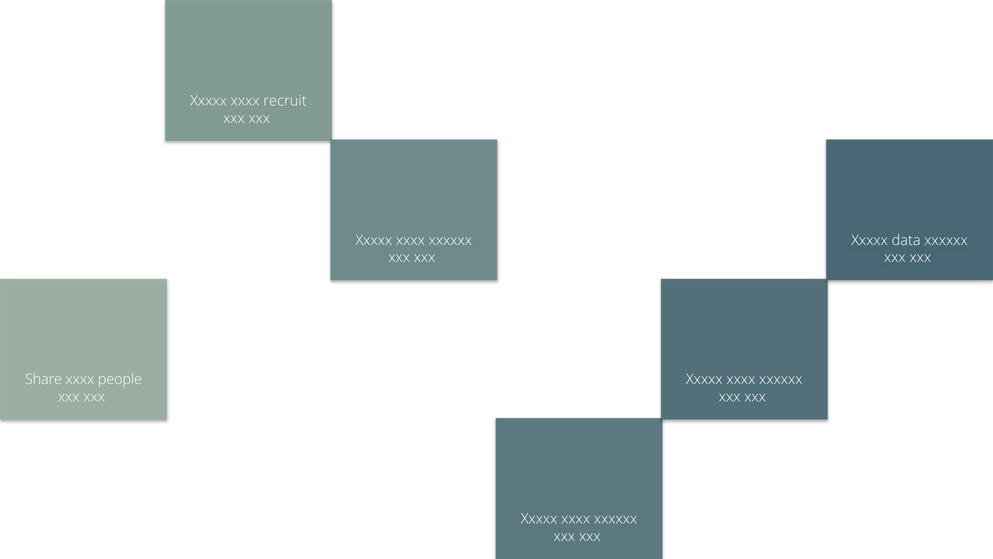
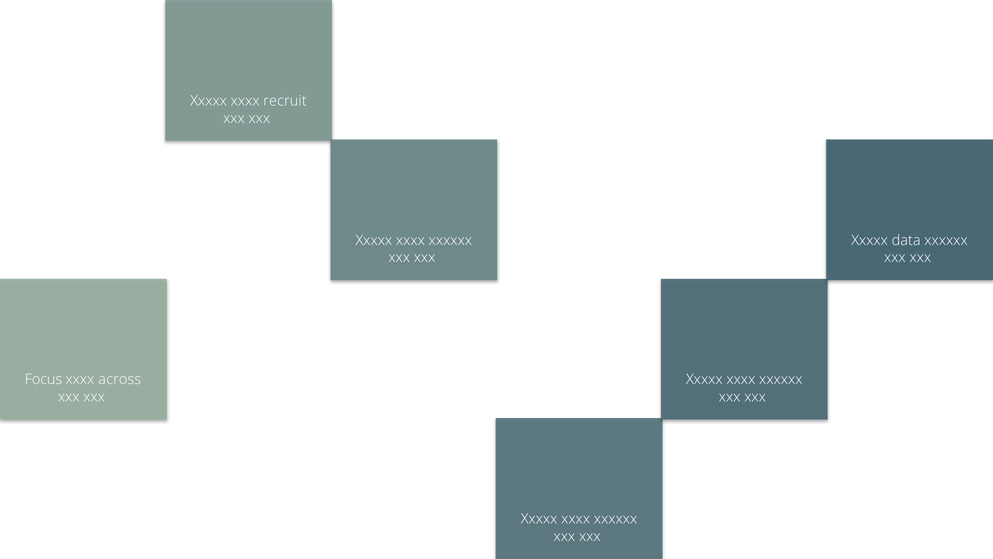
Share: Share -> Focus
people: people -> across
